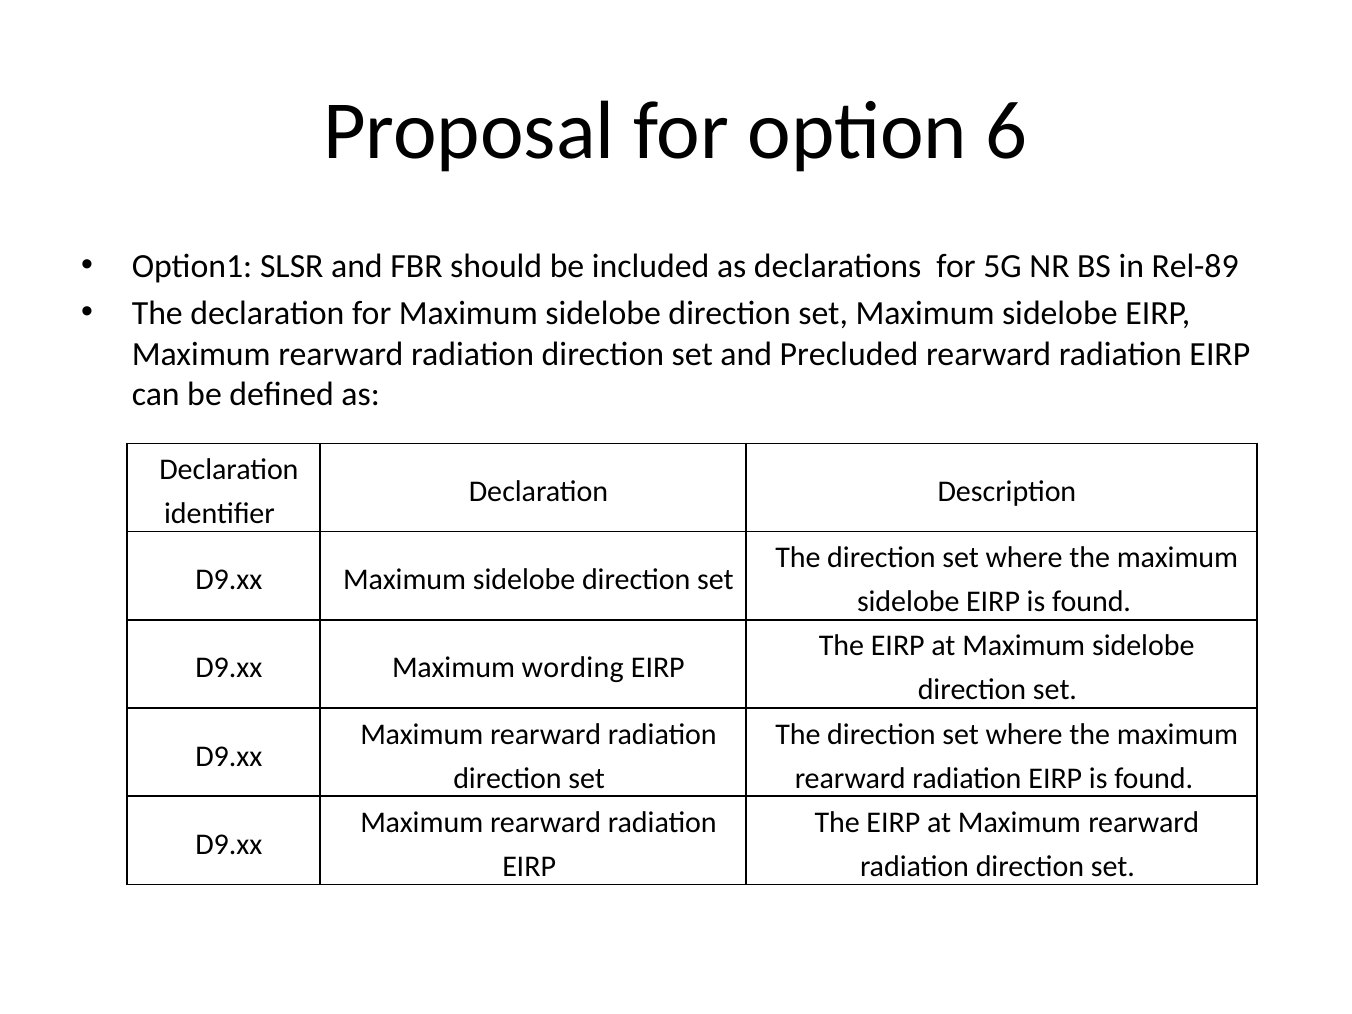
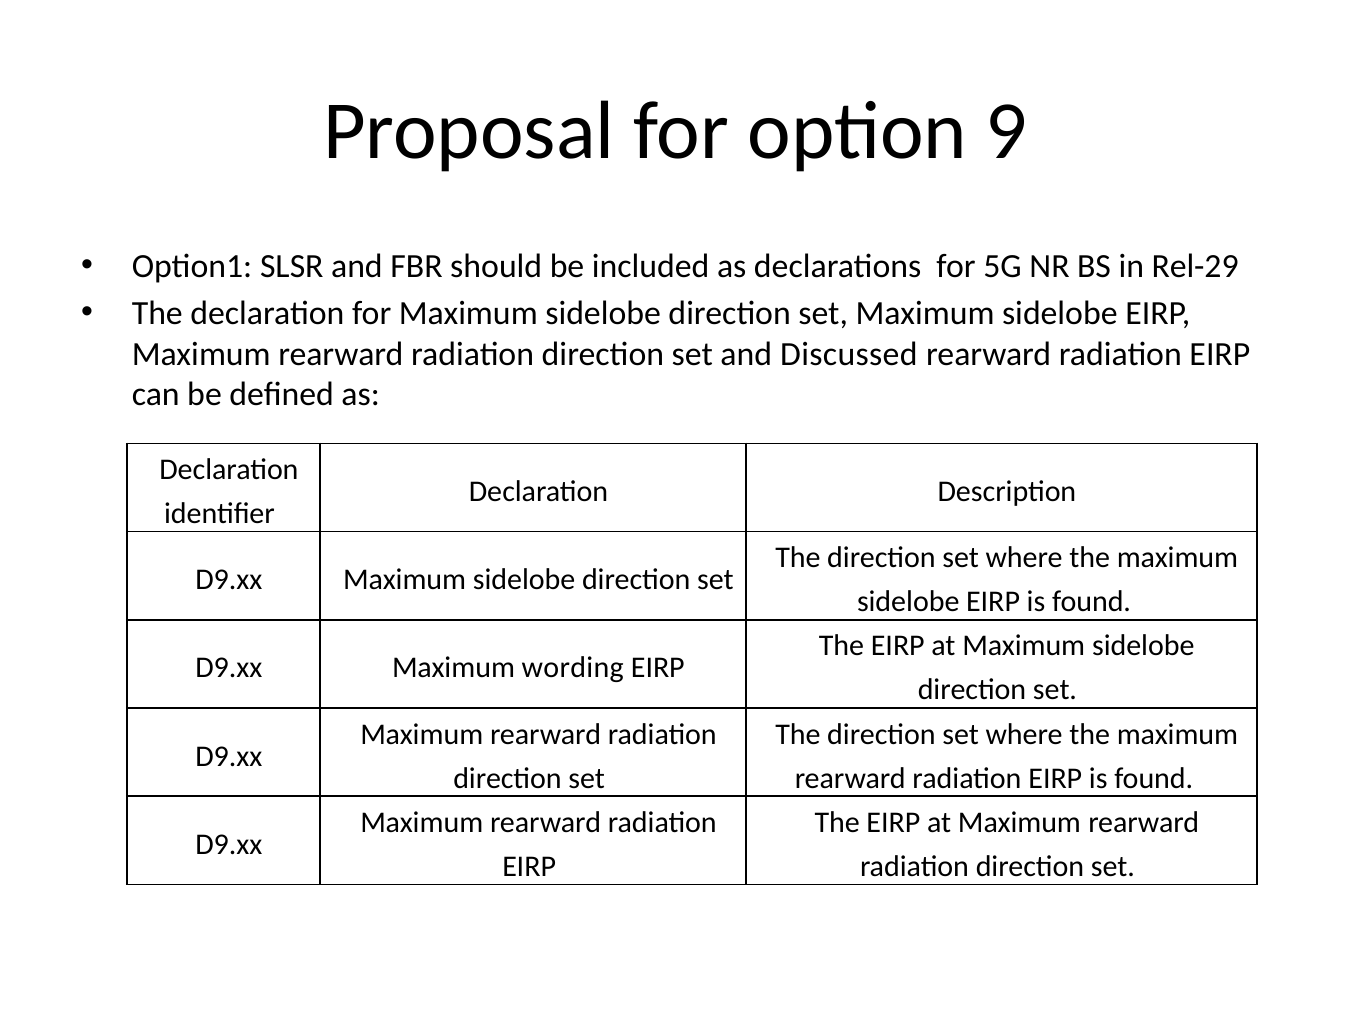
6: 6 -> 9
Rel-89: Rel-89 -> Rel-29
Precluded: Precluded -> Discussed
